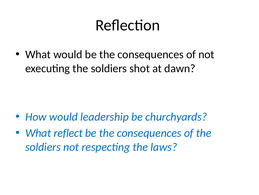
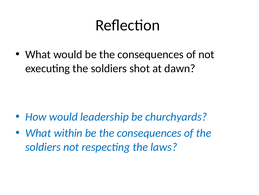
reflect: reflect -> within
